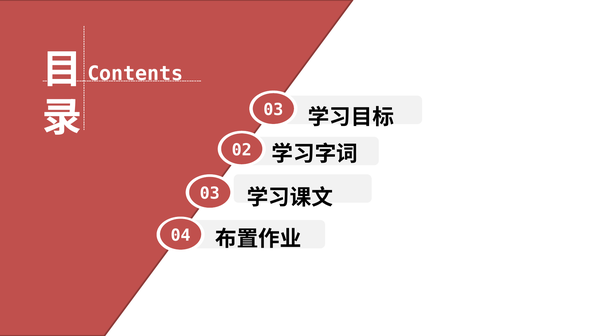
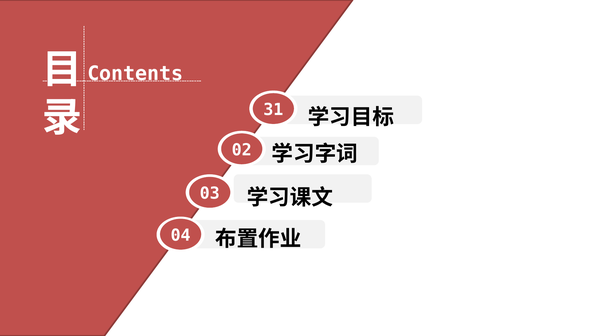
03 at (273, 110): 03 -> 31
